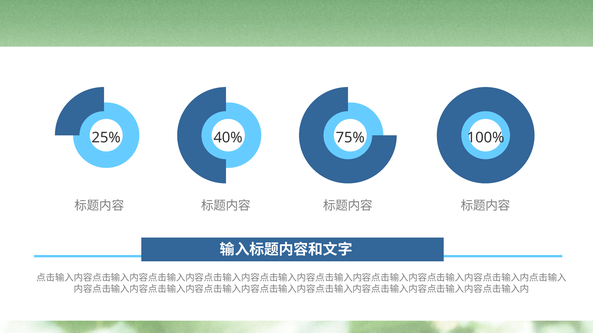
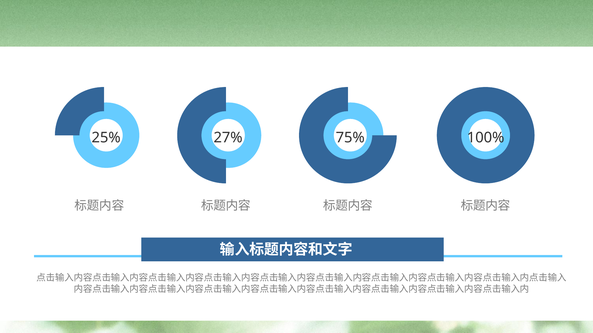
40%: 40% -> 27%
